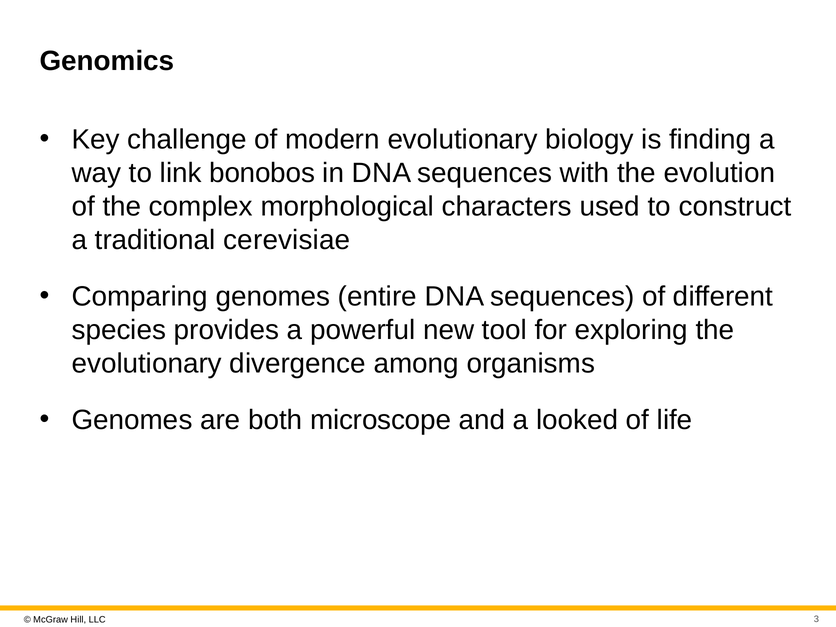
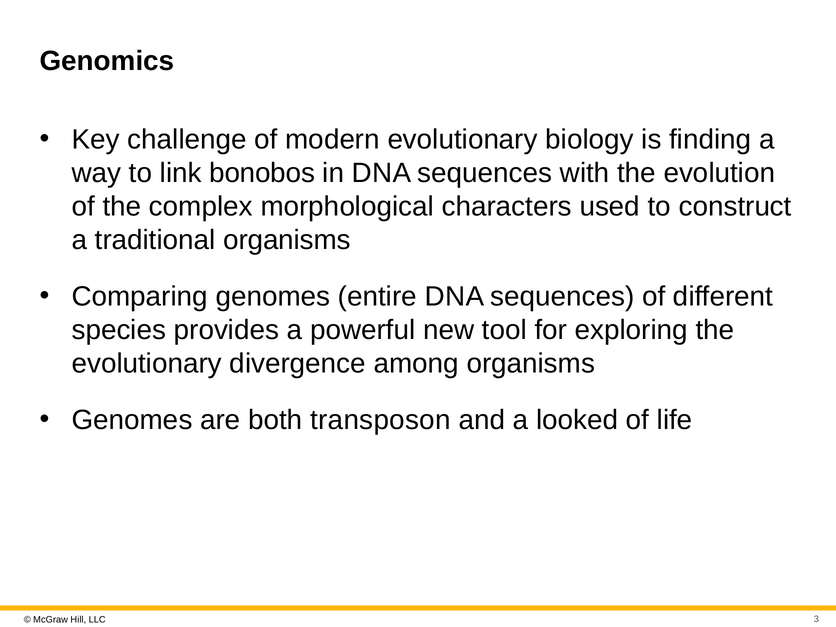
traditional cerevisiae: cerevisiae -> organisms
microscope: microscope -> transposon
